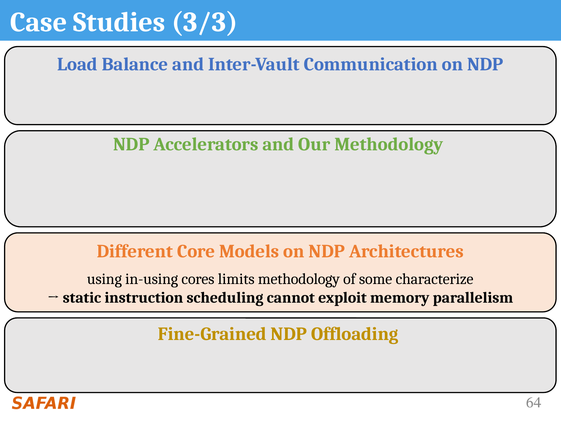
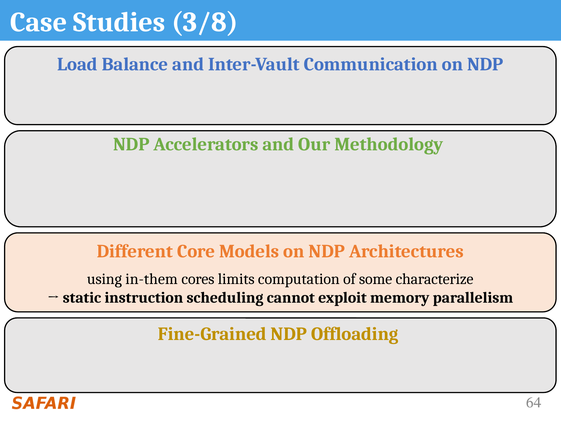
3/3: 3/3 -> 3/8
in-using: in-using -> in-them
limits methodology: methodology -> computation
